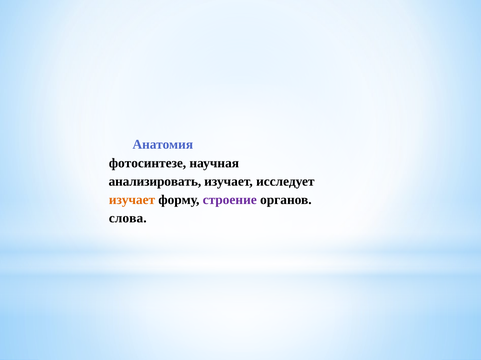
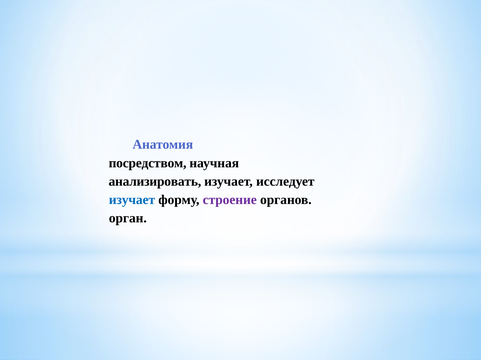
фотосинтезе: фотосинтезе -> посредством
изучает at (132, 200) colour: orange -> blue
слова: слова -> орган
